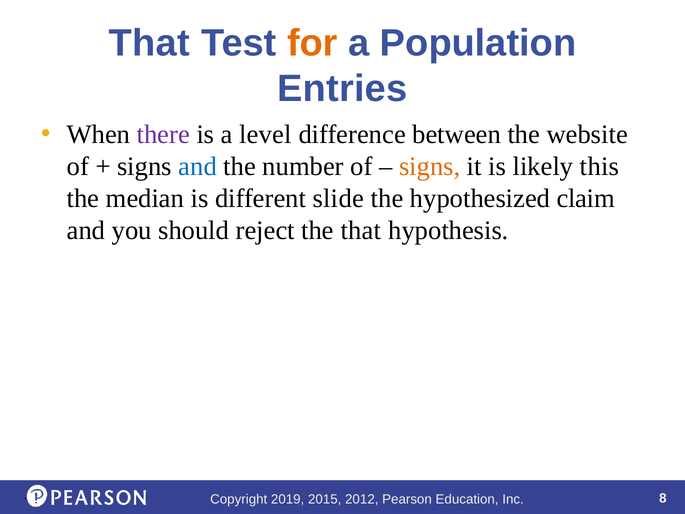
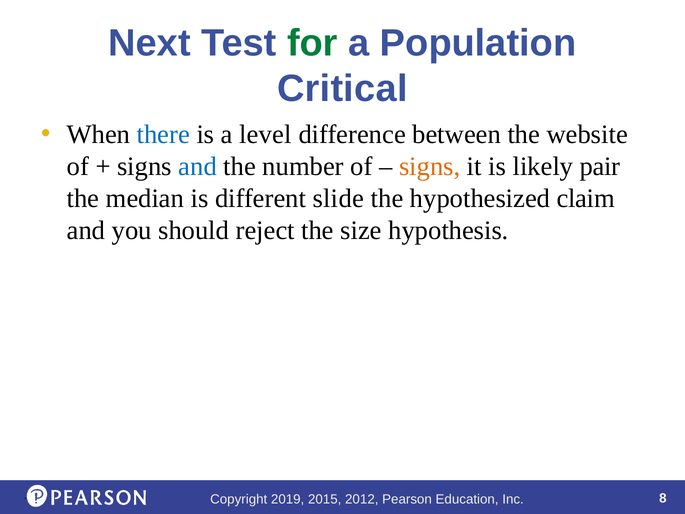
That at (149, 43): That -> Next
for colour: orange -> green
Entries: Entries -> Critical
there colour: purple -> blue
this: this -> pair
the that: that -> size
